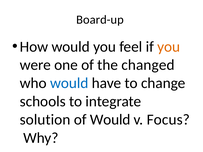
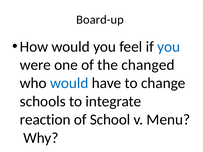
you at (169, 47) colour: orange -> blue
solution: solution -> reaction
of Would: Would -> School
Focus: Focus -> Menu
